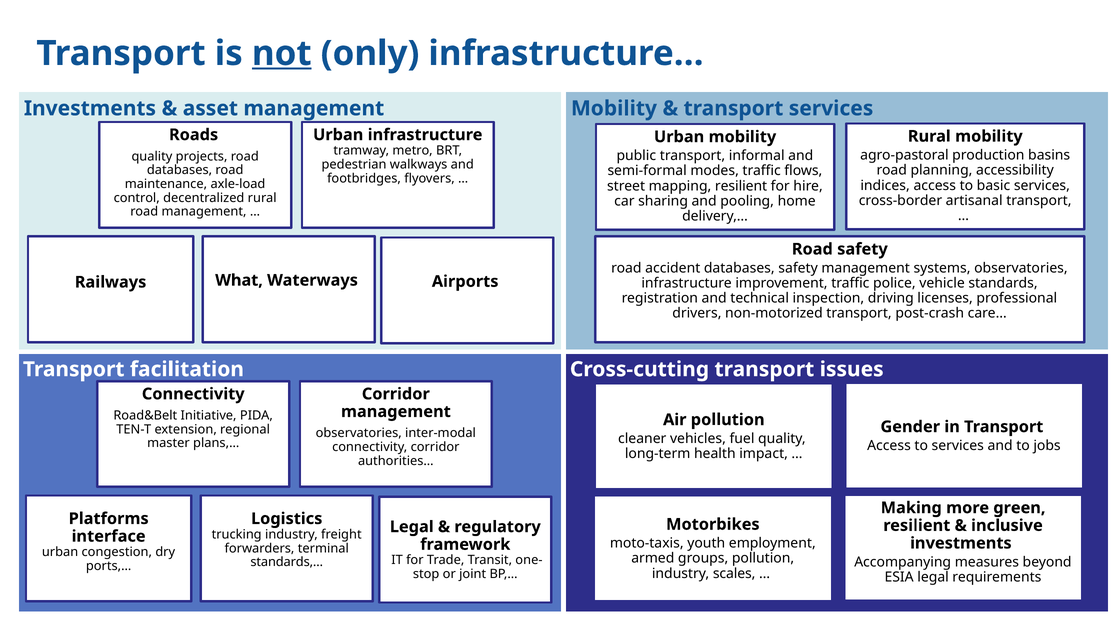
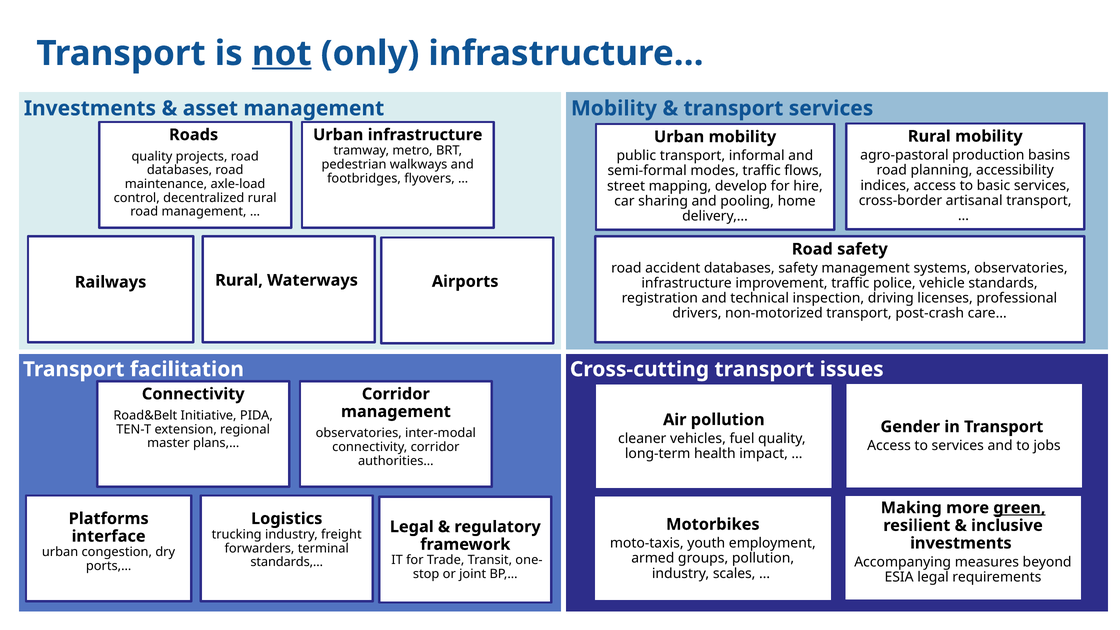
mapping resilient: resilient -> develop
What at (239, 280): What -> Rural
green underline: none -> present
